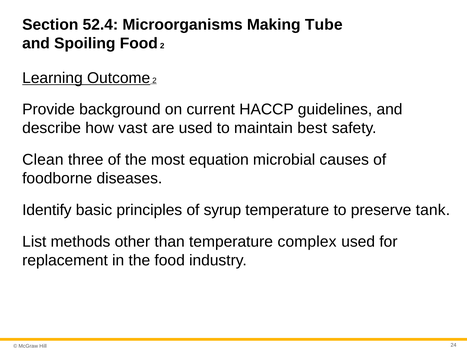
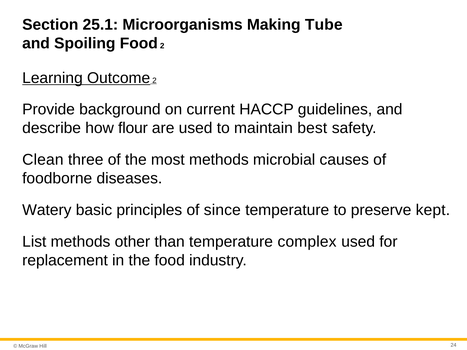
52.4: 52.4 -> 25.1
vast: vast -> flour
most equation: equation -> methods
Identify: Identify -> Watery
syrup: syrup -> since
tank: tank -> kept
